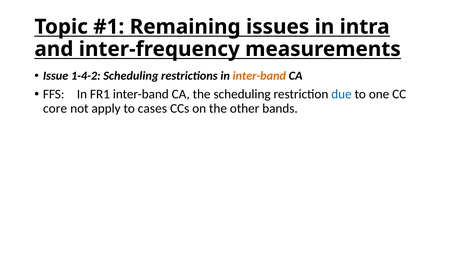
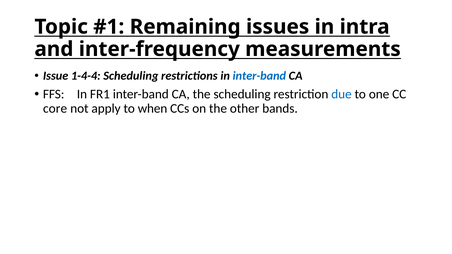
1-4-2: 1-4-2 -> 1-4-4
inter-band at (259, 76) colour: orange -> blue
cases: cases -> when
